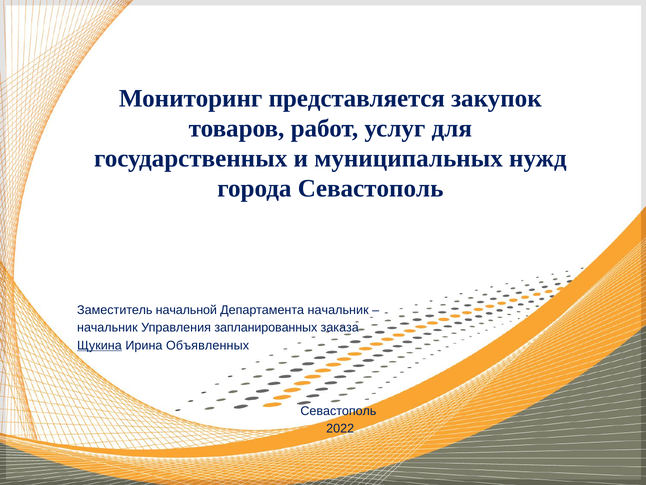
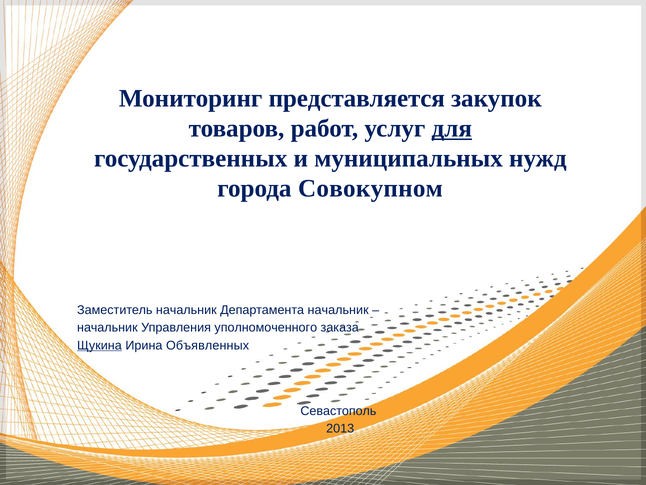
для underline: none -> present
города Севастополь: Севастополь -> Совокупном
Заместитель начальной: начальной -> начальник
запланированных: запланированных -> уполномоченного
2022: 2022 -> 2013
